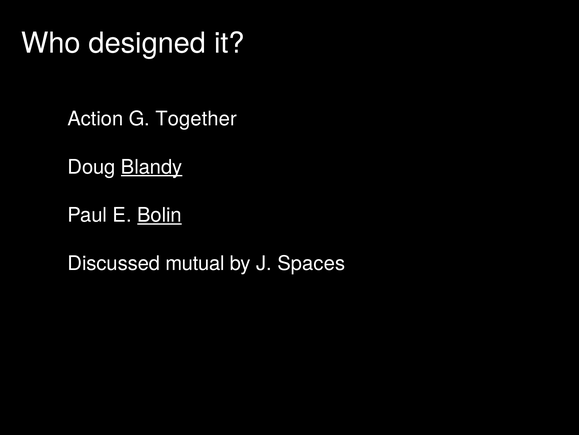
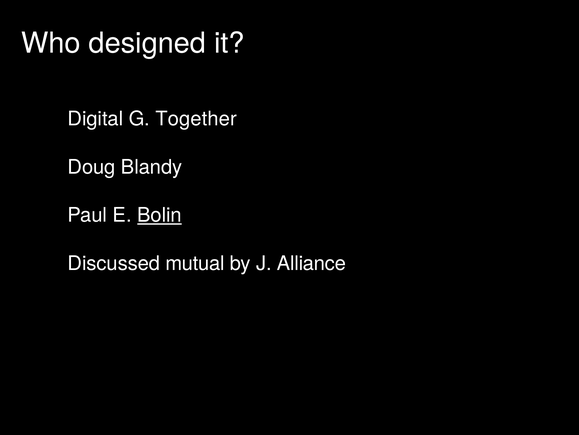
Action: Action -> Digital
Blandy underline: present -> none
Spaces: Spaces -> Alliance
